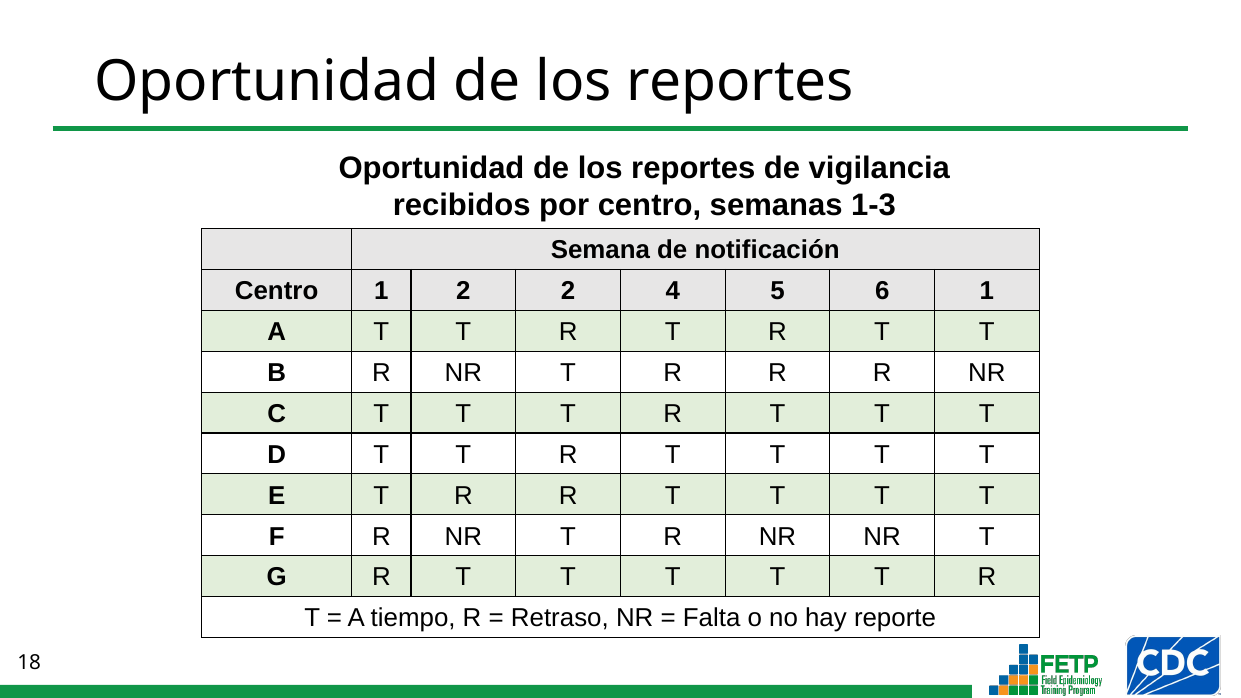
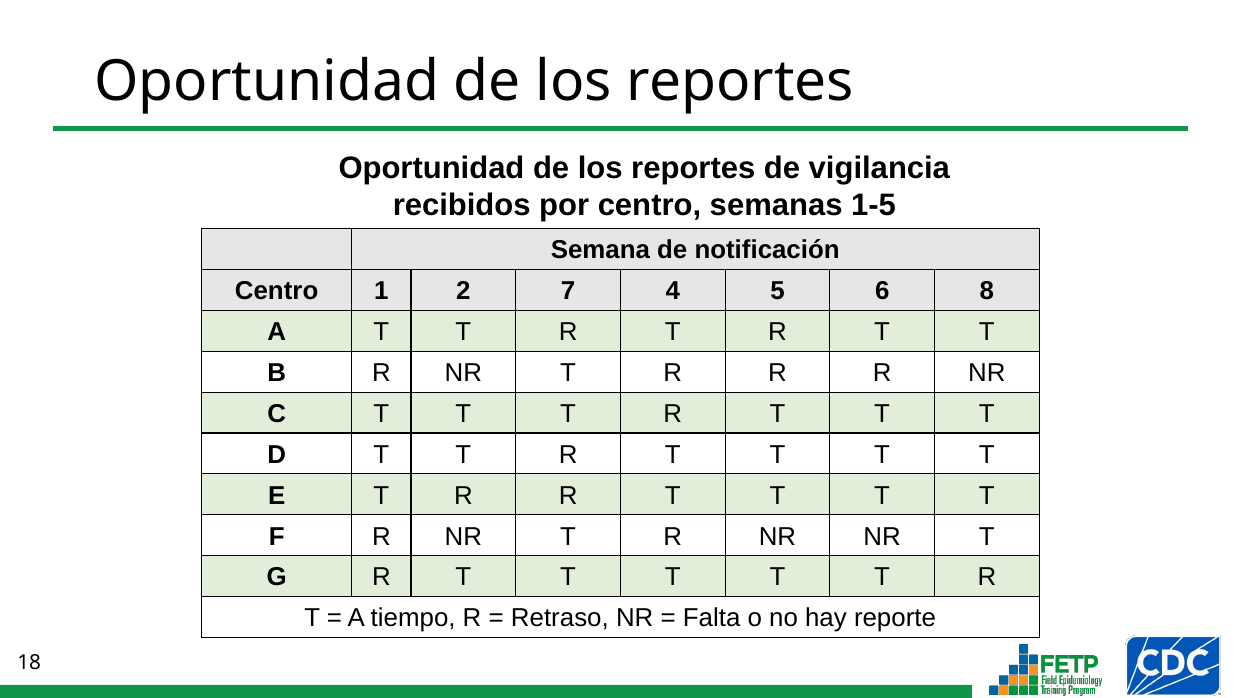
1-3: 1-3 -> 1-5
2 2: 2 -> 7
6 1: 1 -> 8
